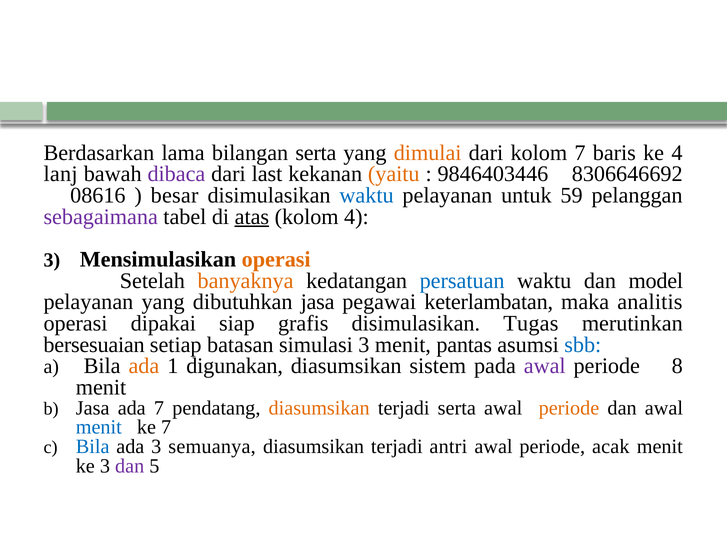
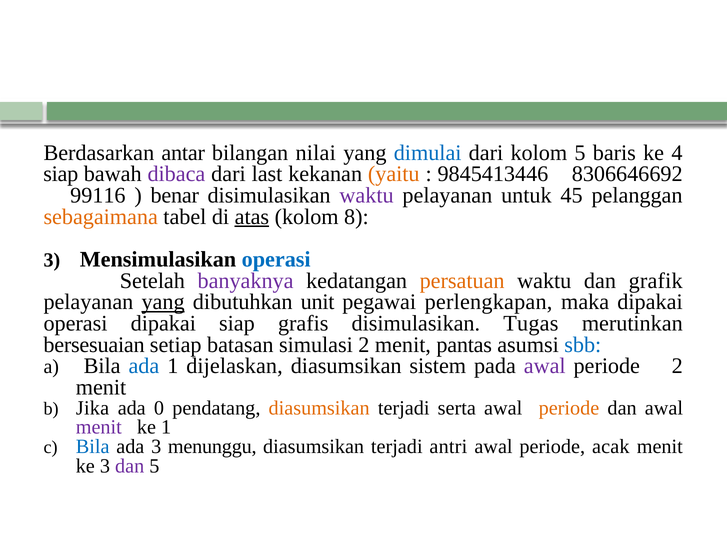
lama: lama -> antar
bilangan serta: serta -> nilai
dimulai colour: orange -> blue
kolom 7: 7 -> 5
lanj at (61, 174): lanj -> siap
9846403446: 9846403446 -> 9845413446
08616: 08616 -> 99116
besar: besar -> benar
waktu at (367, 195) colour: blue -> purple
59: 59 -> 45
sebagaimana colour: purple -> orange
kolom 4: 4 -> 8
operasi at (276, 259) colour: orange -> blue
banyaknya colour: orange -> purple
persatuan colour: blue -> orange
model: model -> grafik
yang at (163, 302) underline: none -> present
dibutuhkan jasa: jasa -> unit
keterlambatan: keterlambatan -> perlengkapan
maka analitis: analitis -> dipakai
simulasi 3: 3 -> 2
ada at (144, 366) colour: orange -> blue
digunakan: digunakan -> dijelaskan
periode 8: 8 -> 2
Jasa at (93, 407): Jasa -> Jika
ada 7: 7 -> 0
menit at (99, 427) colour: blue -> purple
ke 7: 7 -> 1
semuanya: semuanya -> menunggu
